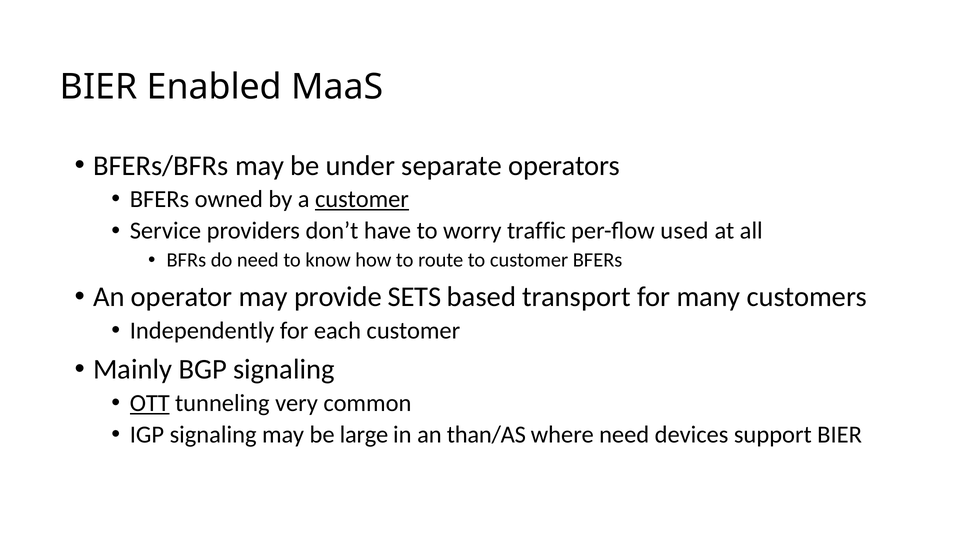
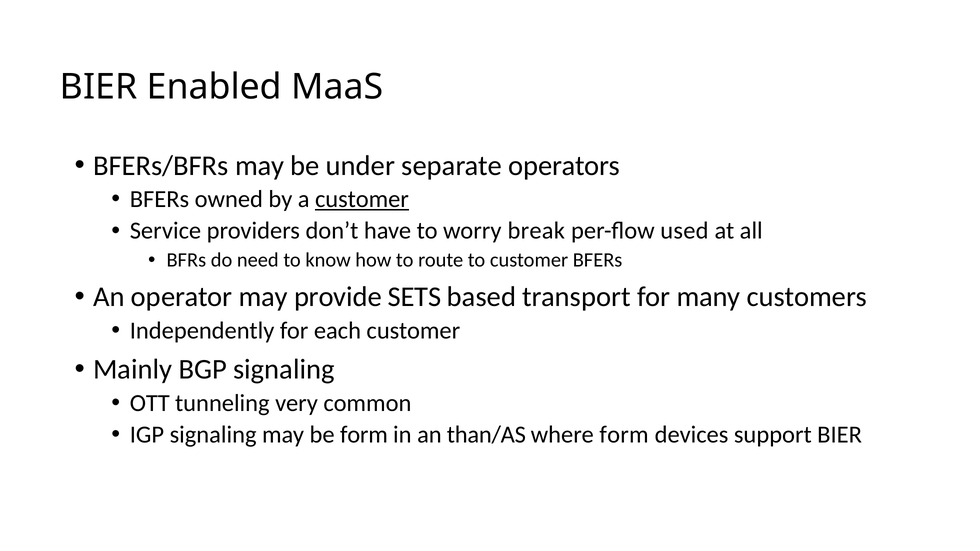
traffic: traffic -> break
OTT underline: present -> none
be large: large -> form
where need: need -> form
